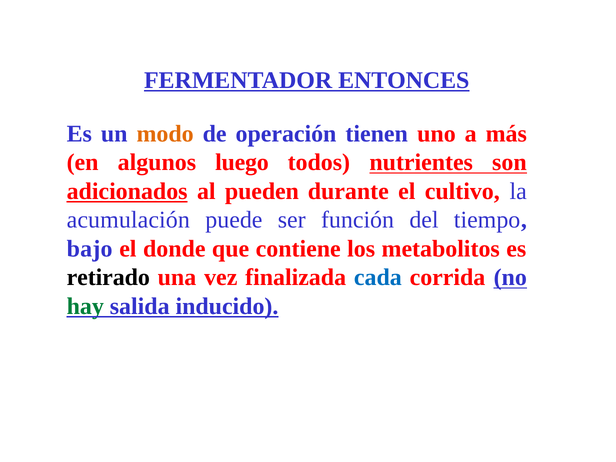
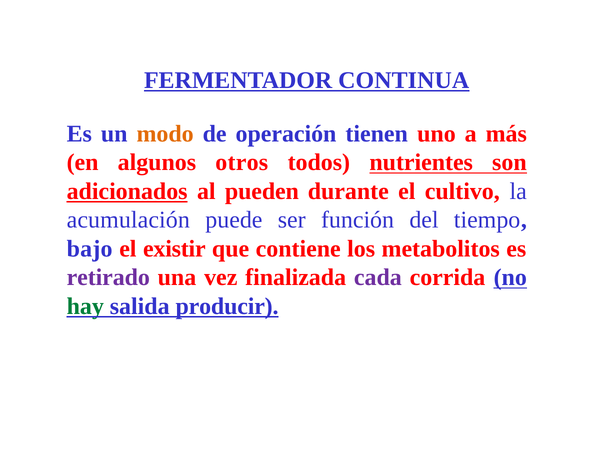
ENTONCES: ENTONCES -> CONTINUA
luego: luego -> otros
donde: donde -> existir
retirado colour: black -> purple
cada colour: blue -> purple
inducido: inducido -> producir
